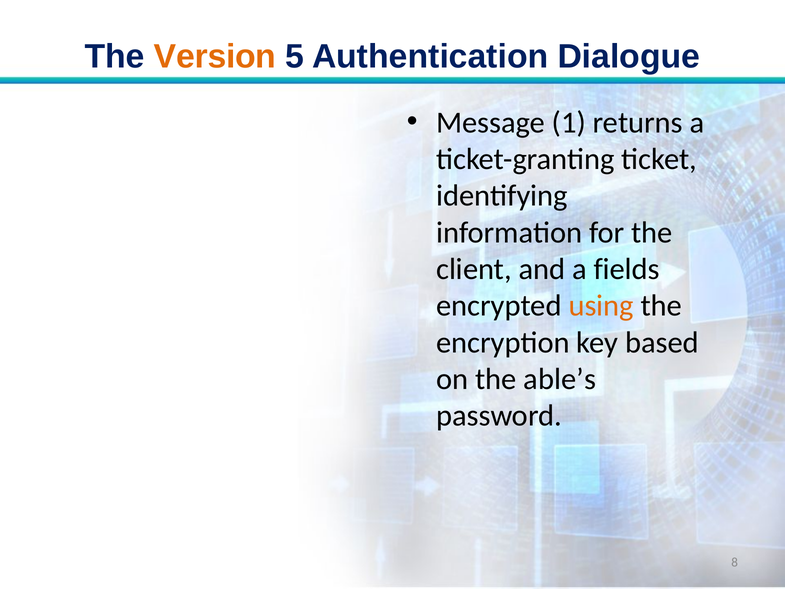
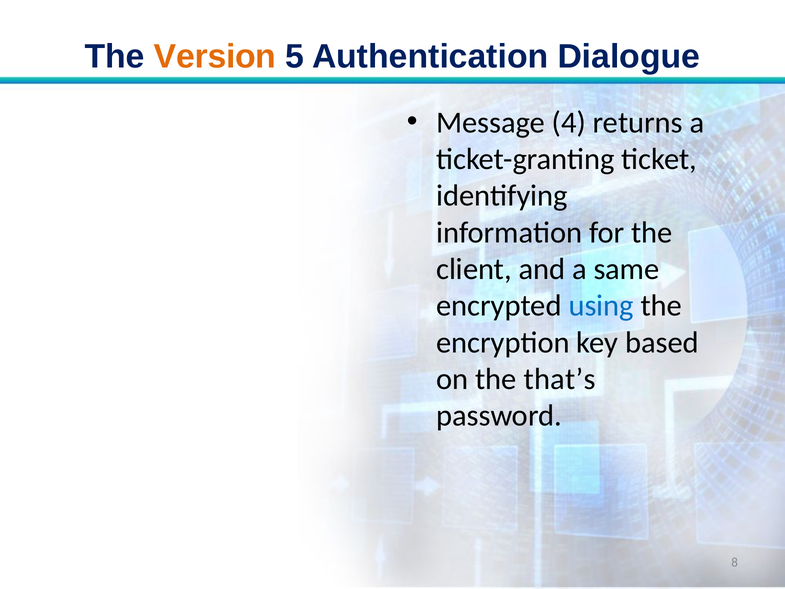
1: 1 -> 4
fields: fields -> same
using colour: orange -> blue
able’s: able’s -> that’s
